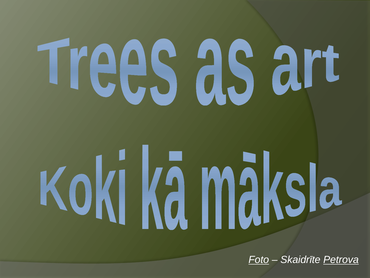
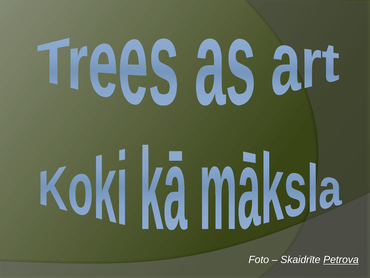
Foto underline: present -> none
